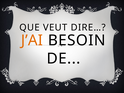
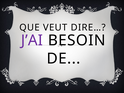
J’AI colour: orange -> purple
